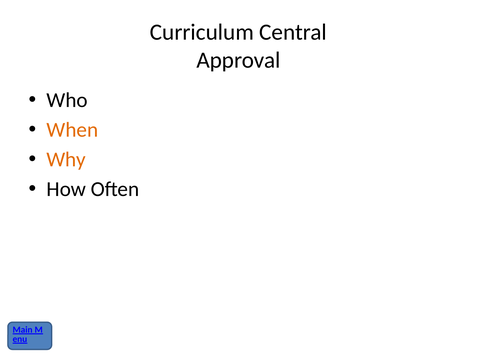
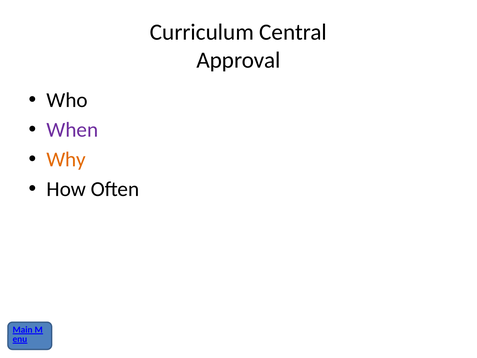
When colour: orange -> purple
